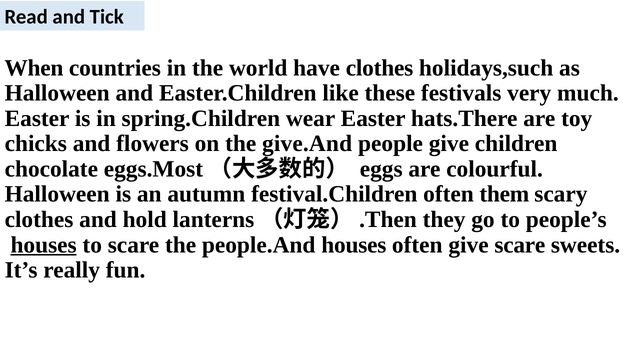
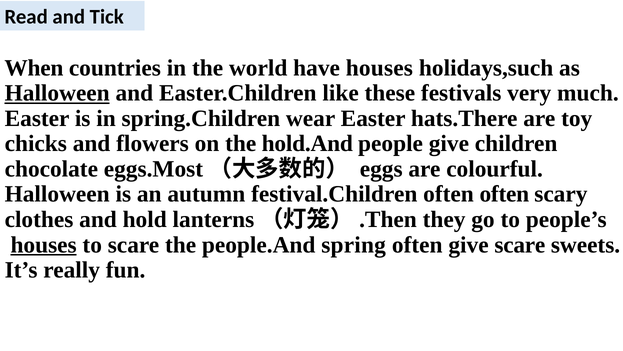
have clothes: clothes -> houses
Halloween at (57, 93) underline: none -> present
give.And: give.And -> hold.And
often them: them -> often
people.And houses: houses -> spring
